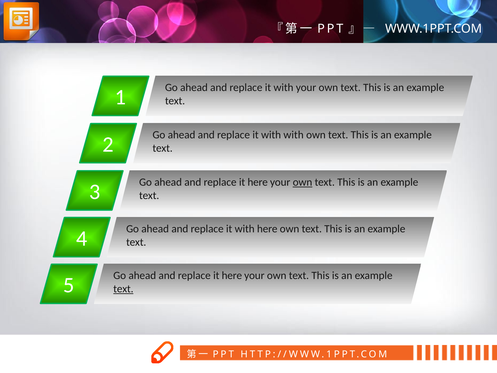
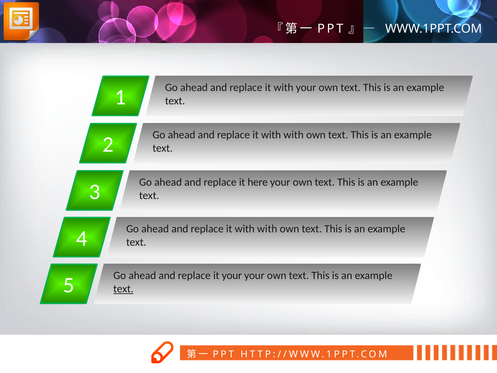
own at (303, 182) underline: present -> none
here at (267, 229): here -> with
here at (232, 275): here -> your
